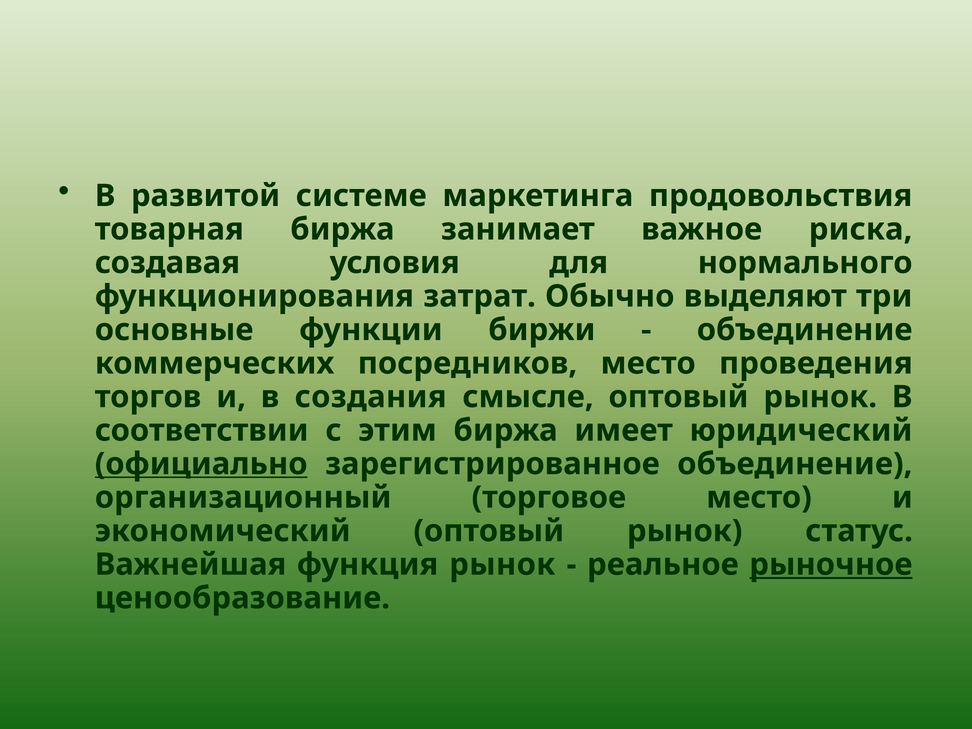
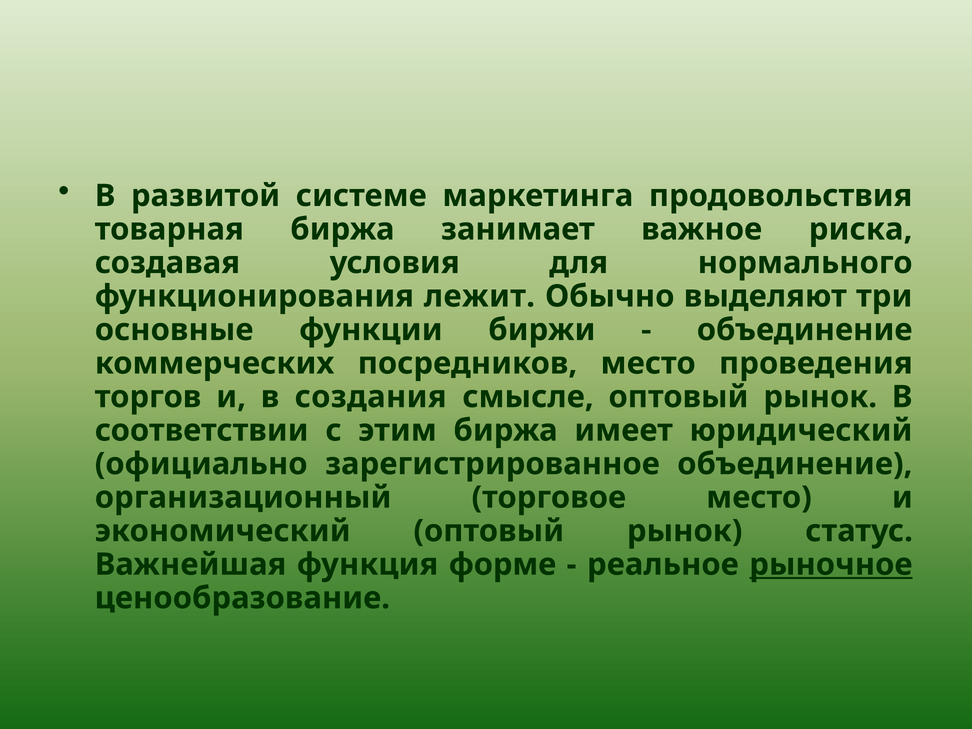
затрат: затрат -> лежит
официально underline: present -> none
функция рынок: рынок -> форме
